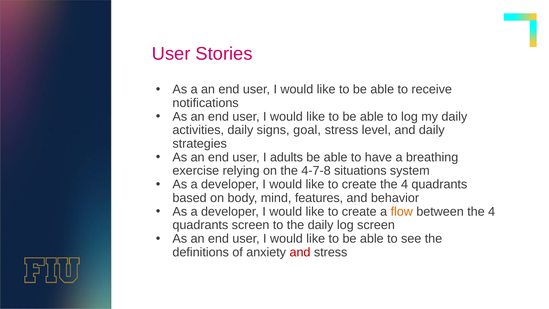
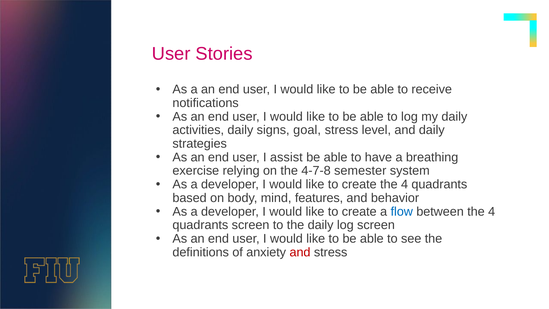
adults: adults -> assist
situations: situations -> semester
flow colour: orange -> blue
